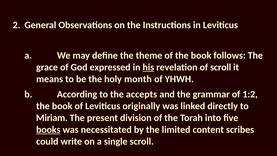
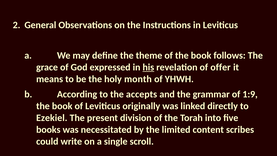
of scroll: scroll -> offer
1:2: 1:2 -> 1:9
Miriam: Miriam -> Ezekiel
books underline: present -> none
